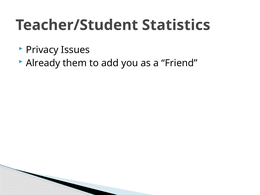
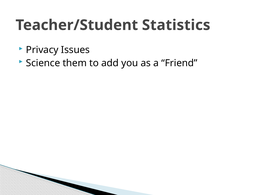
Already: Already -> Science
